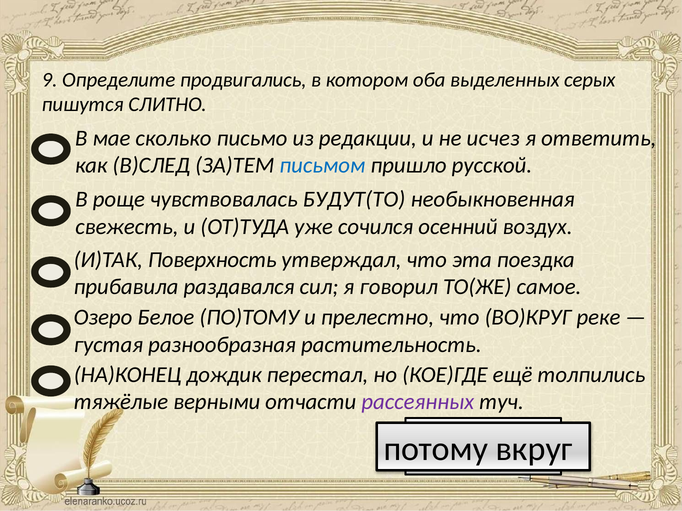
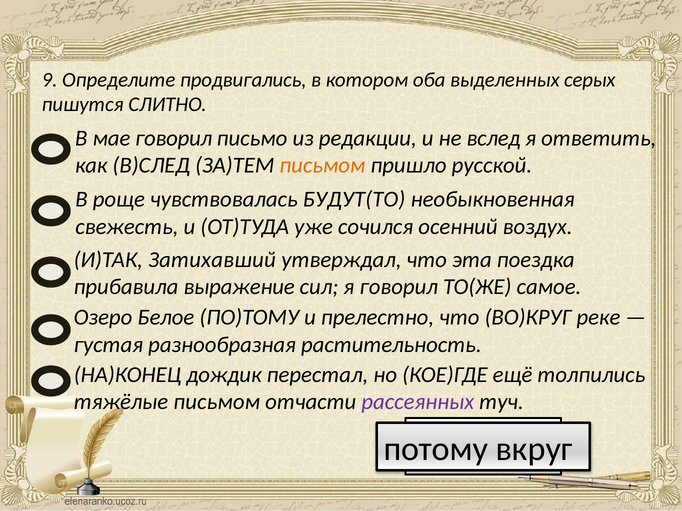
мае сколько: сколько -> говорил
исчез: исчез -> вслед
письмом at (322, 166) colour: blue -> orange
Поверхность: Поверхность -> Затихавший
раздавался: раздавался -> выражение
тяжёлые верными: верными -> письмом
